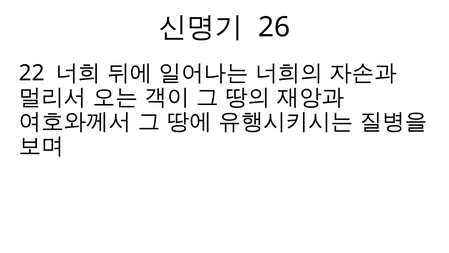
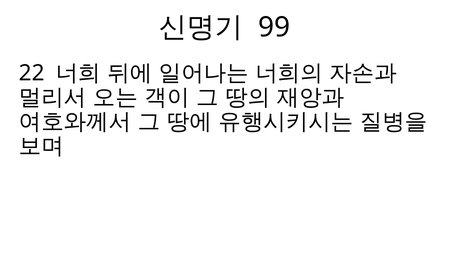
26: 26 -> 99
